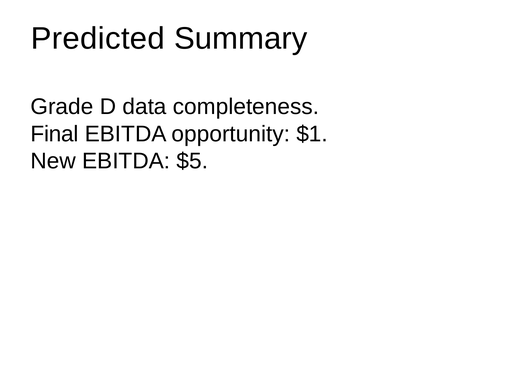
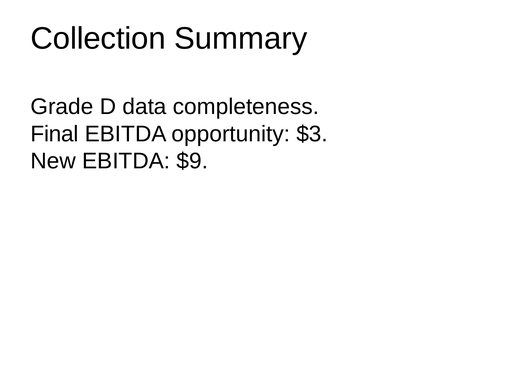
Predicted: Predicted -> Collection
$1: $1 -> $3
$5: $5 -> $9
